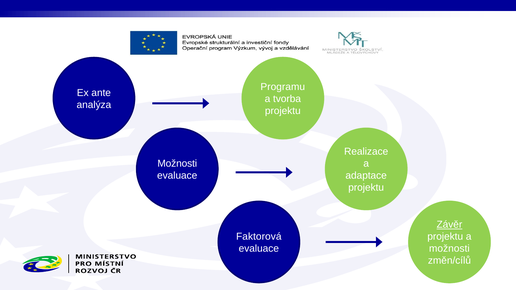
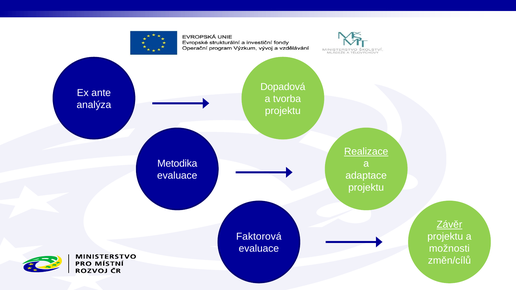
Programu: Programu -> Dopadová
Realizace underline: none -> present
Možnosti at (177, 164): Možnosti -> Metodika
